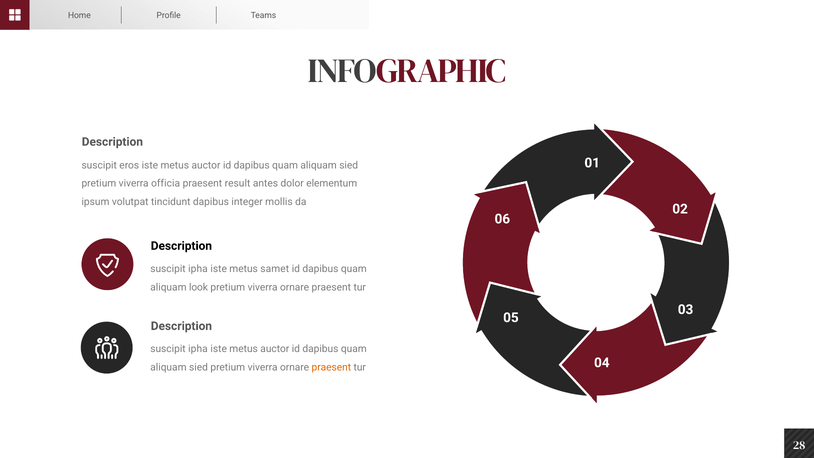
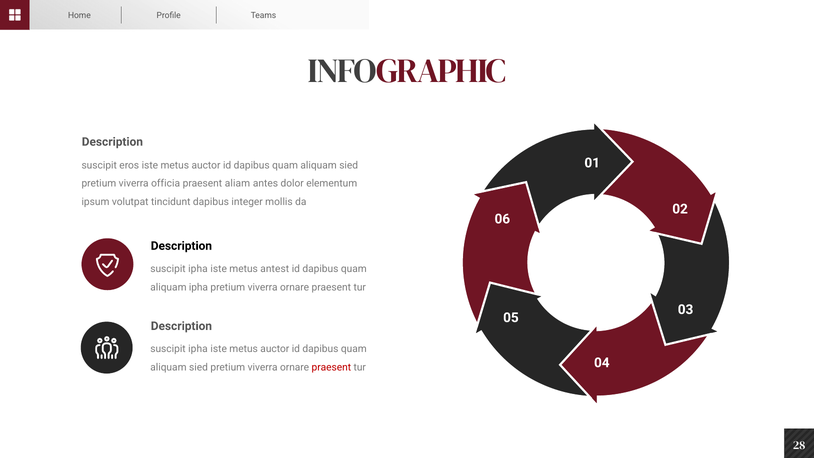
result: result -> aliam
samet: samet -> antest
aliquam look: look -> ipha
praesent at (331, 367) colour: orange -> red
